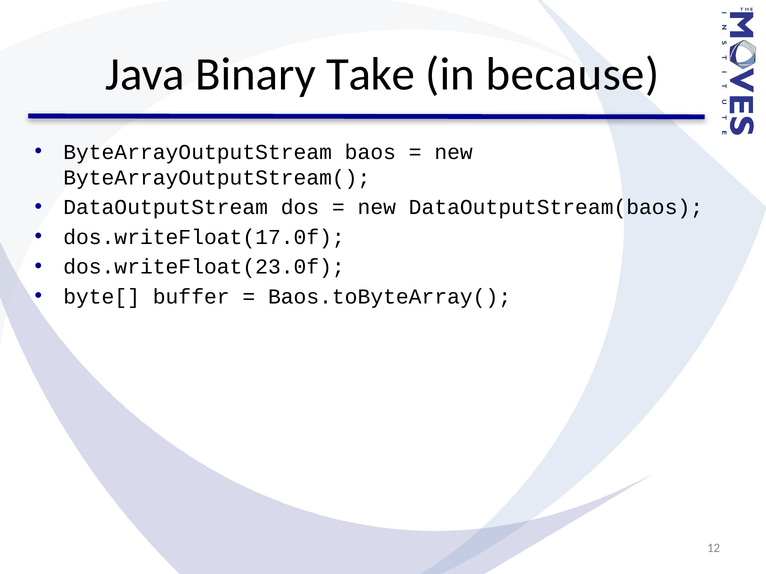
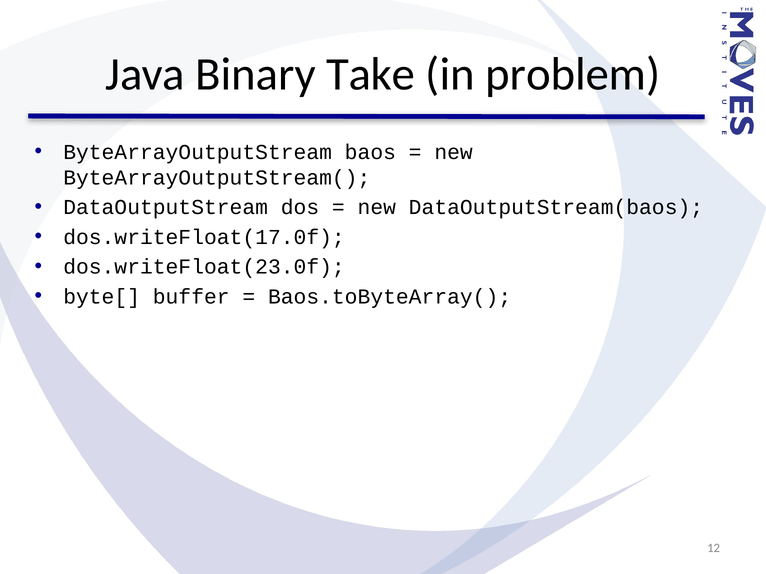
because: because -> problem
